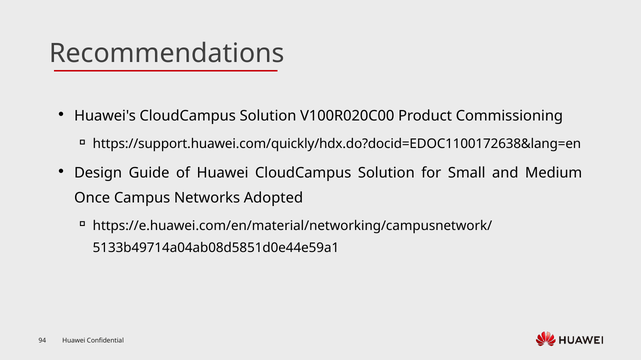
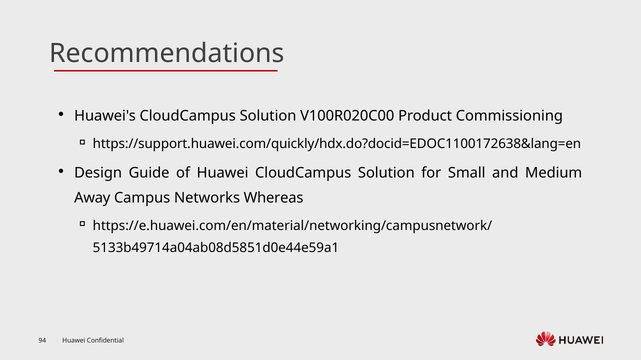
Once: Once -> Away
Adopted: Adopted -> Whereas
